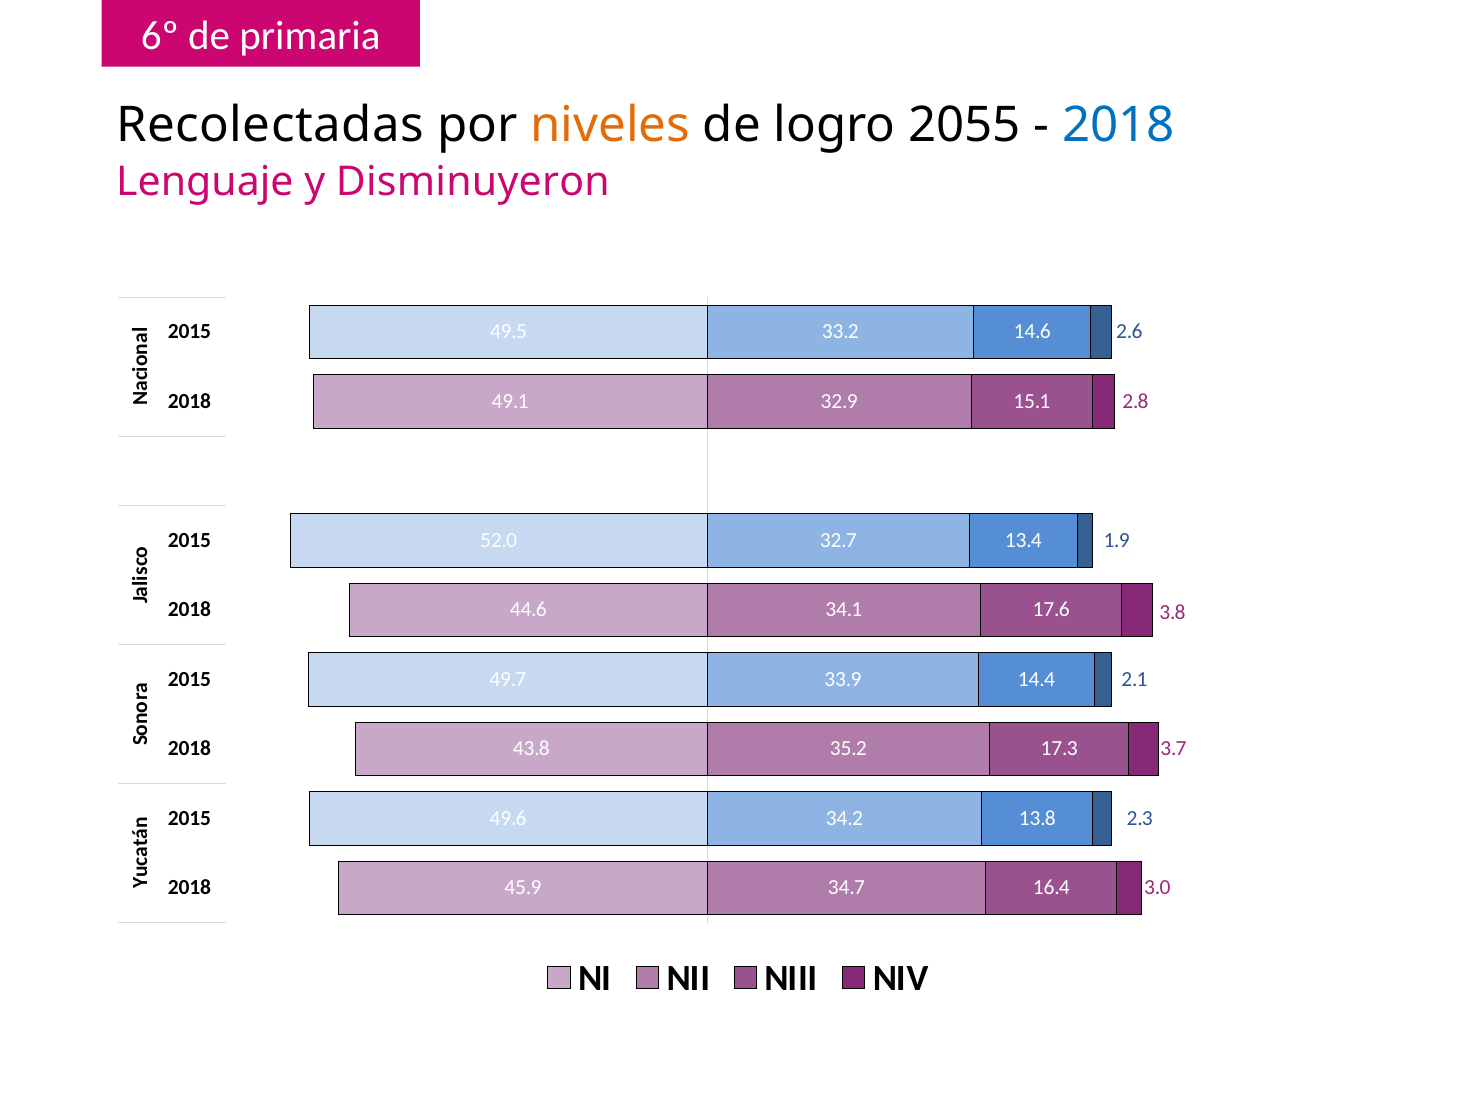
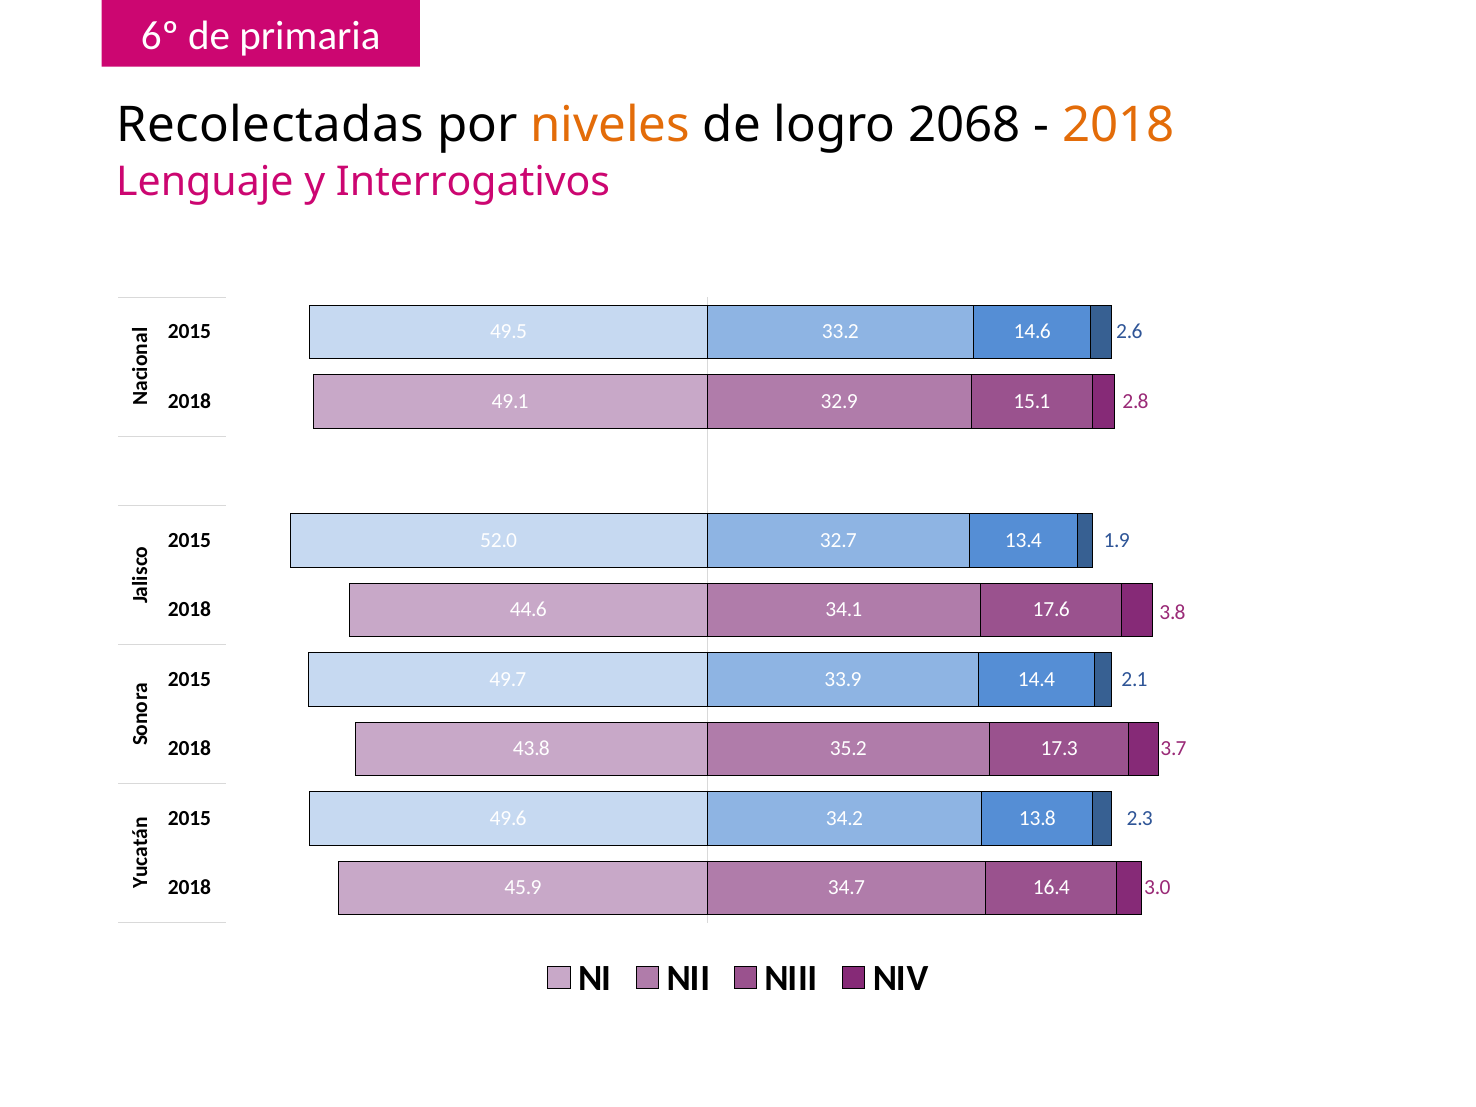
2055: 2055 -> 2068
2018 at (1118, 125) colour: blue -> orange
Disminuyeron: Disminuyeron -> Interrogativos
